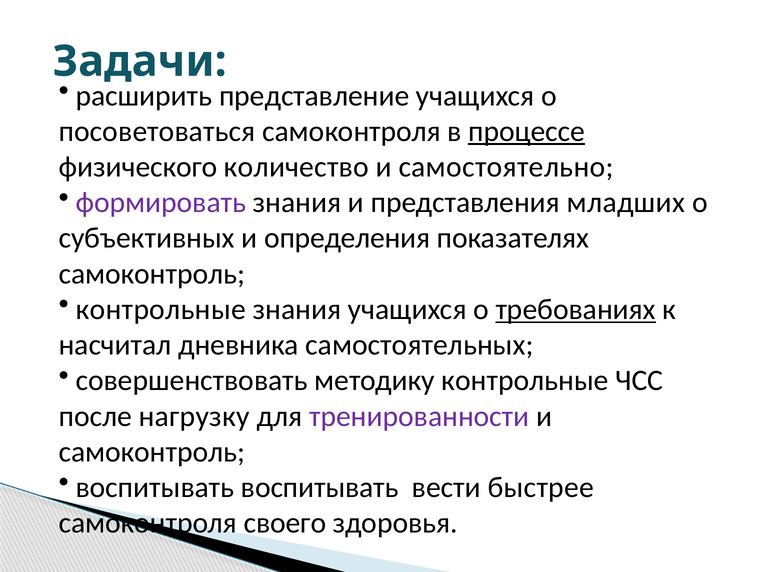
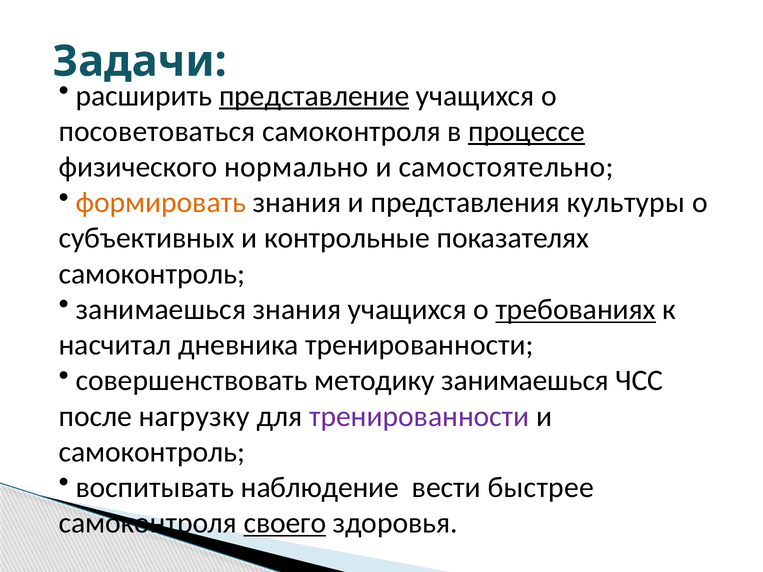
представление underline: none -> present
количество: количество -> нормально
формировать colour: purple -> orange
младших: младших -> культуры
определения: определения -> контрольные
контрольные at (161, 310): контрольные -> занимаешься
дневника самостоятельных: самостоятельных -> тренированности
методику контрольные: контрольные -> занимаешься
воспитывать воспитывать: воспитывать -> наблюдение
своего underline: none -> present
